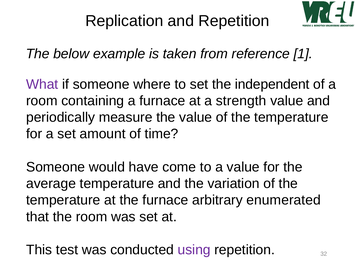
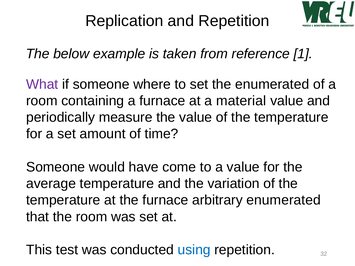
the independent: independent -> enumerated
strength: strength -> material
using colour: purple -> blue
